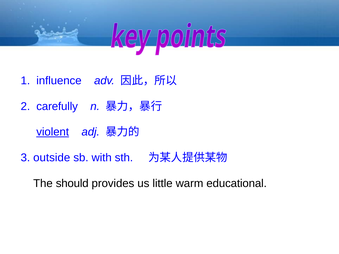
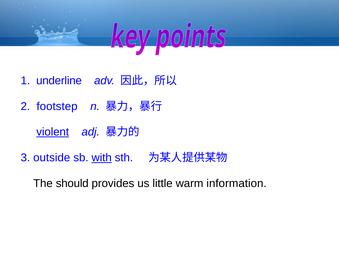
influence: influence -> underline
carefully: carefully -> footstep
with underline: none -> present
educational: educational -> information
